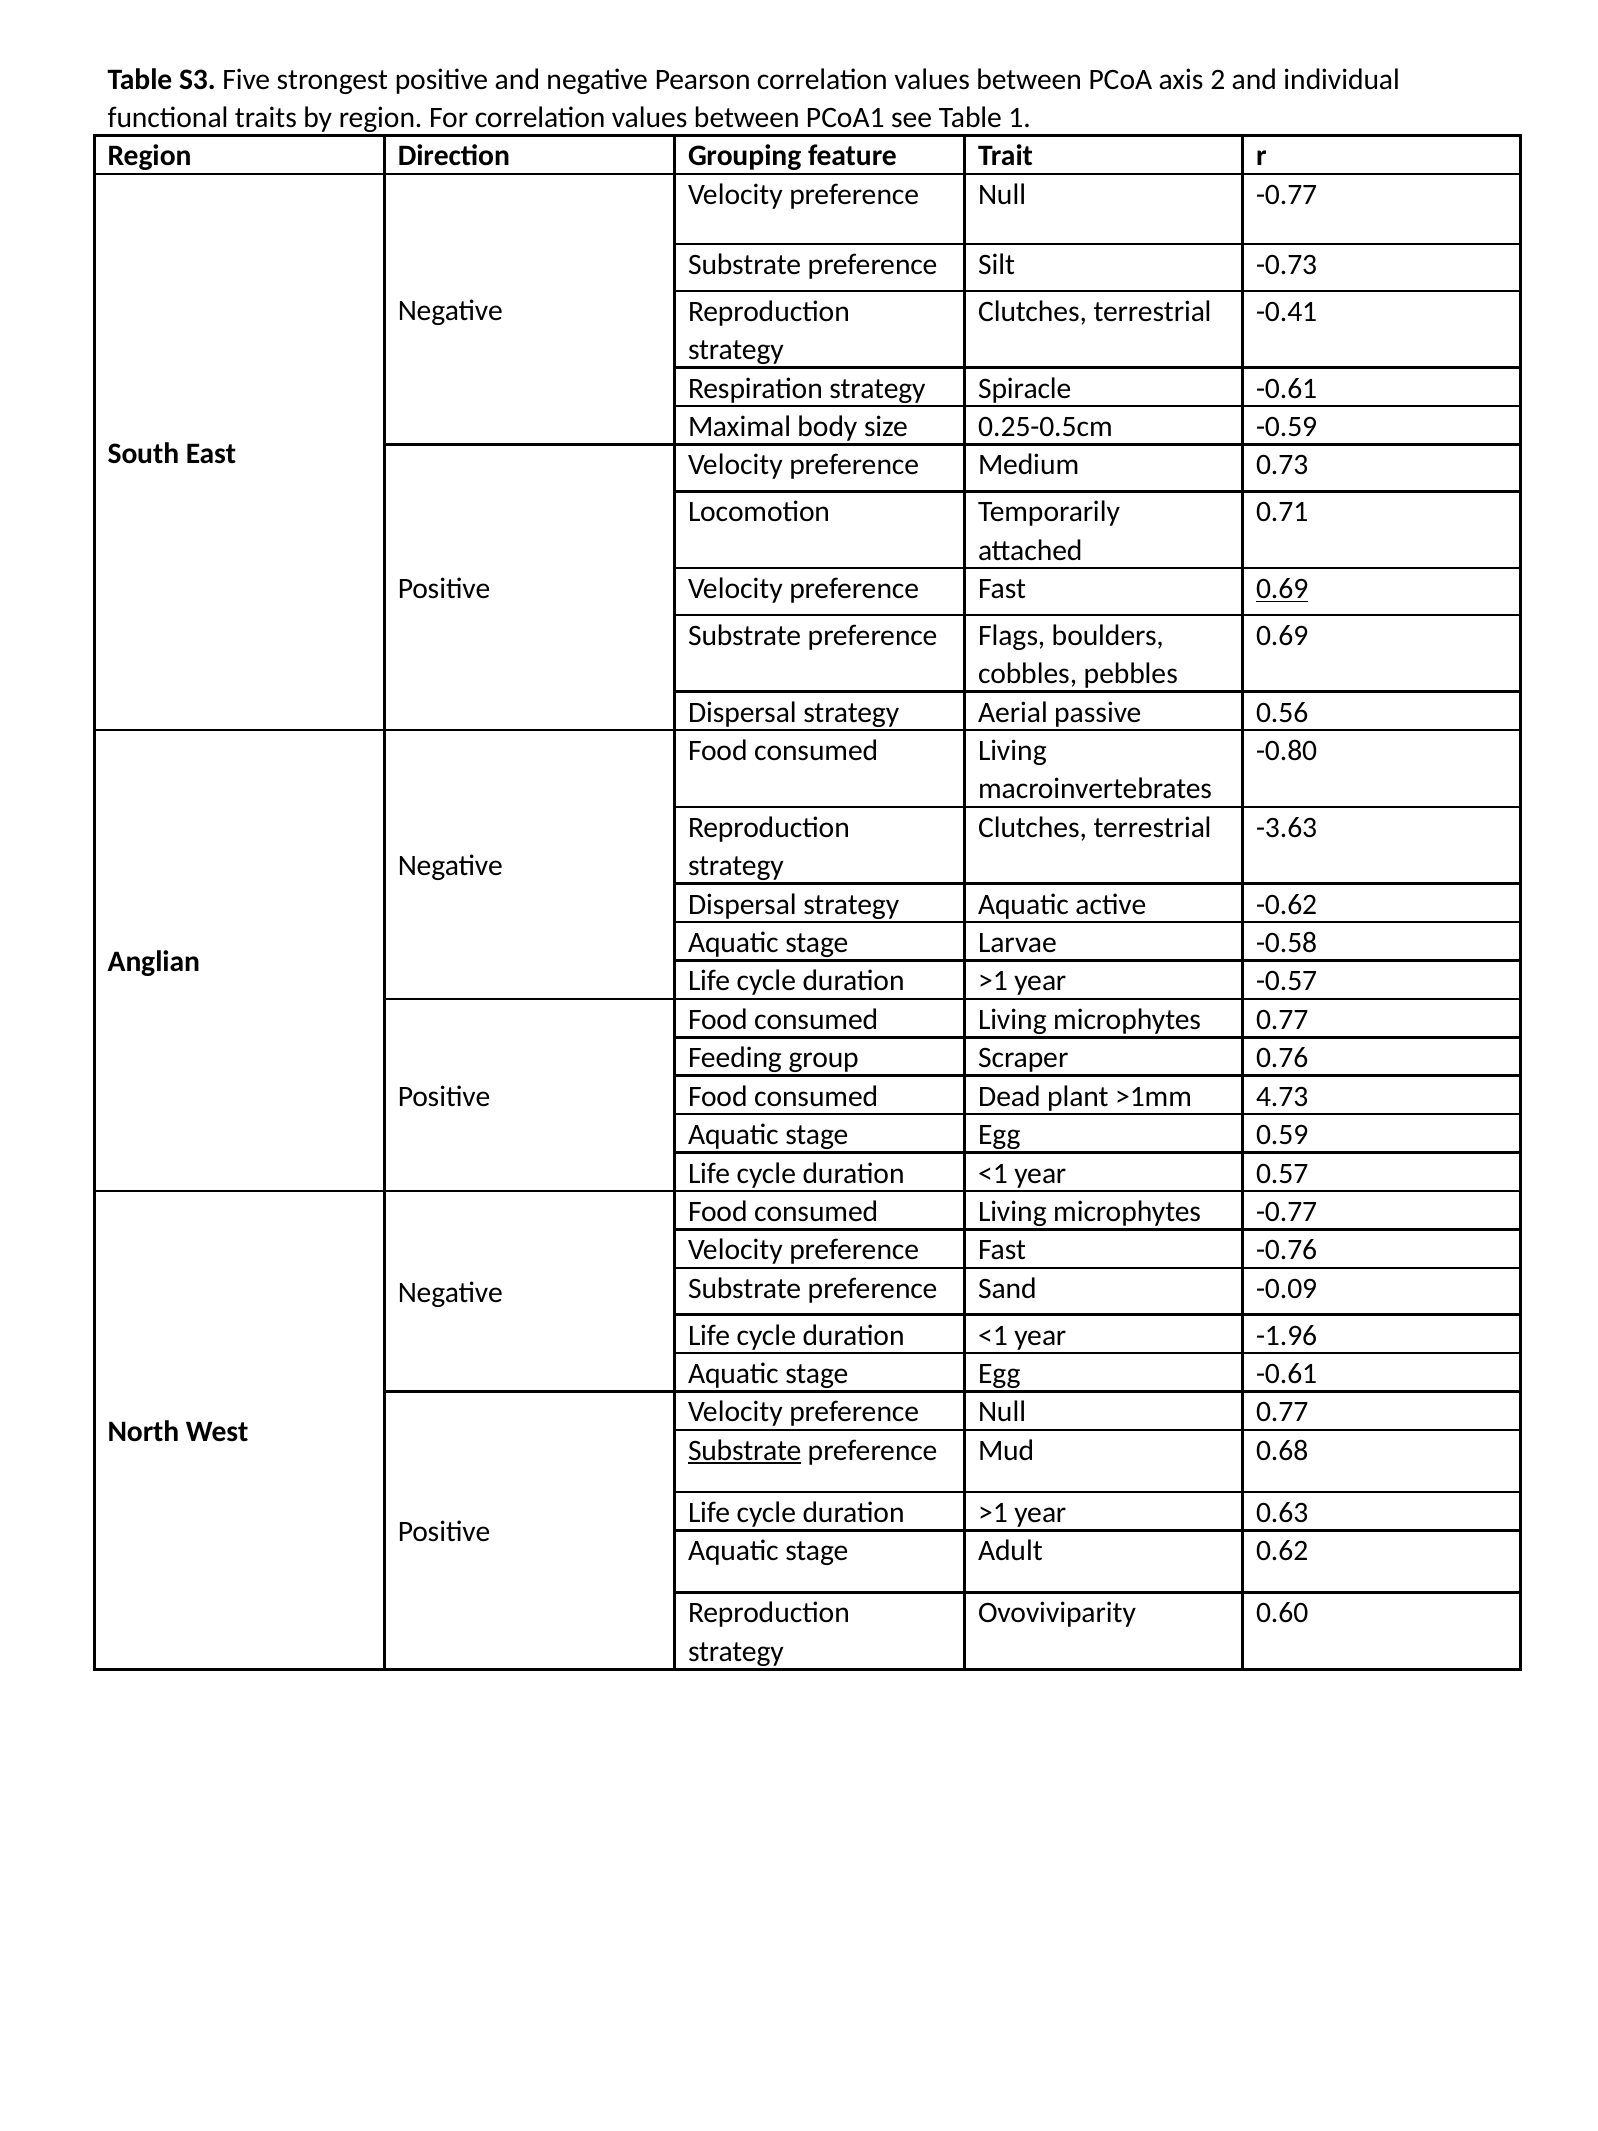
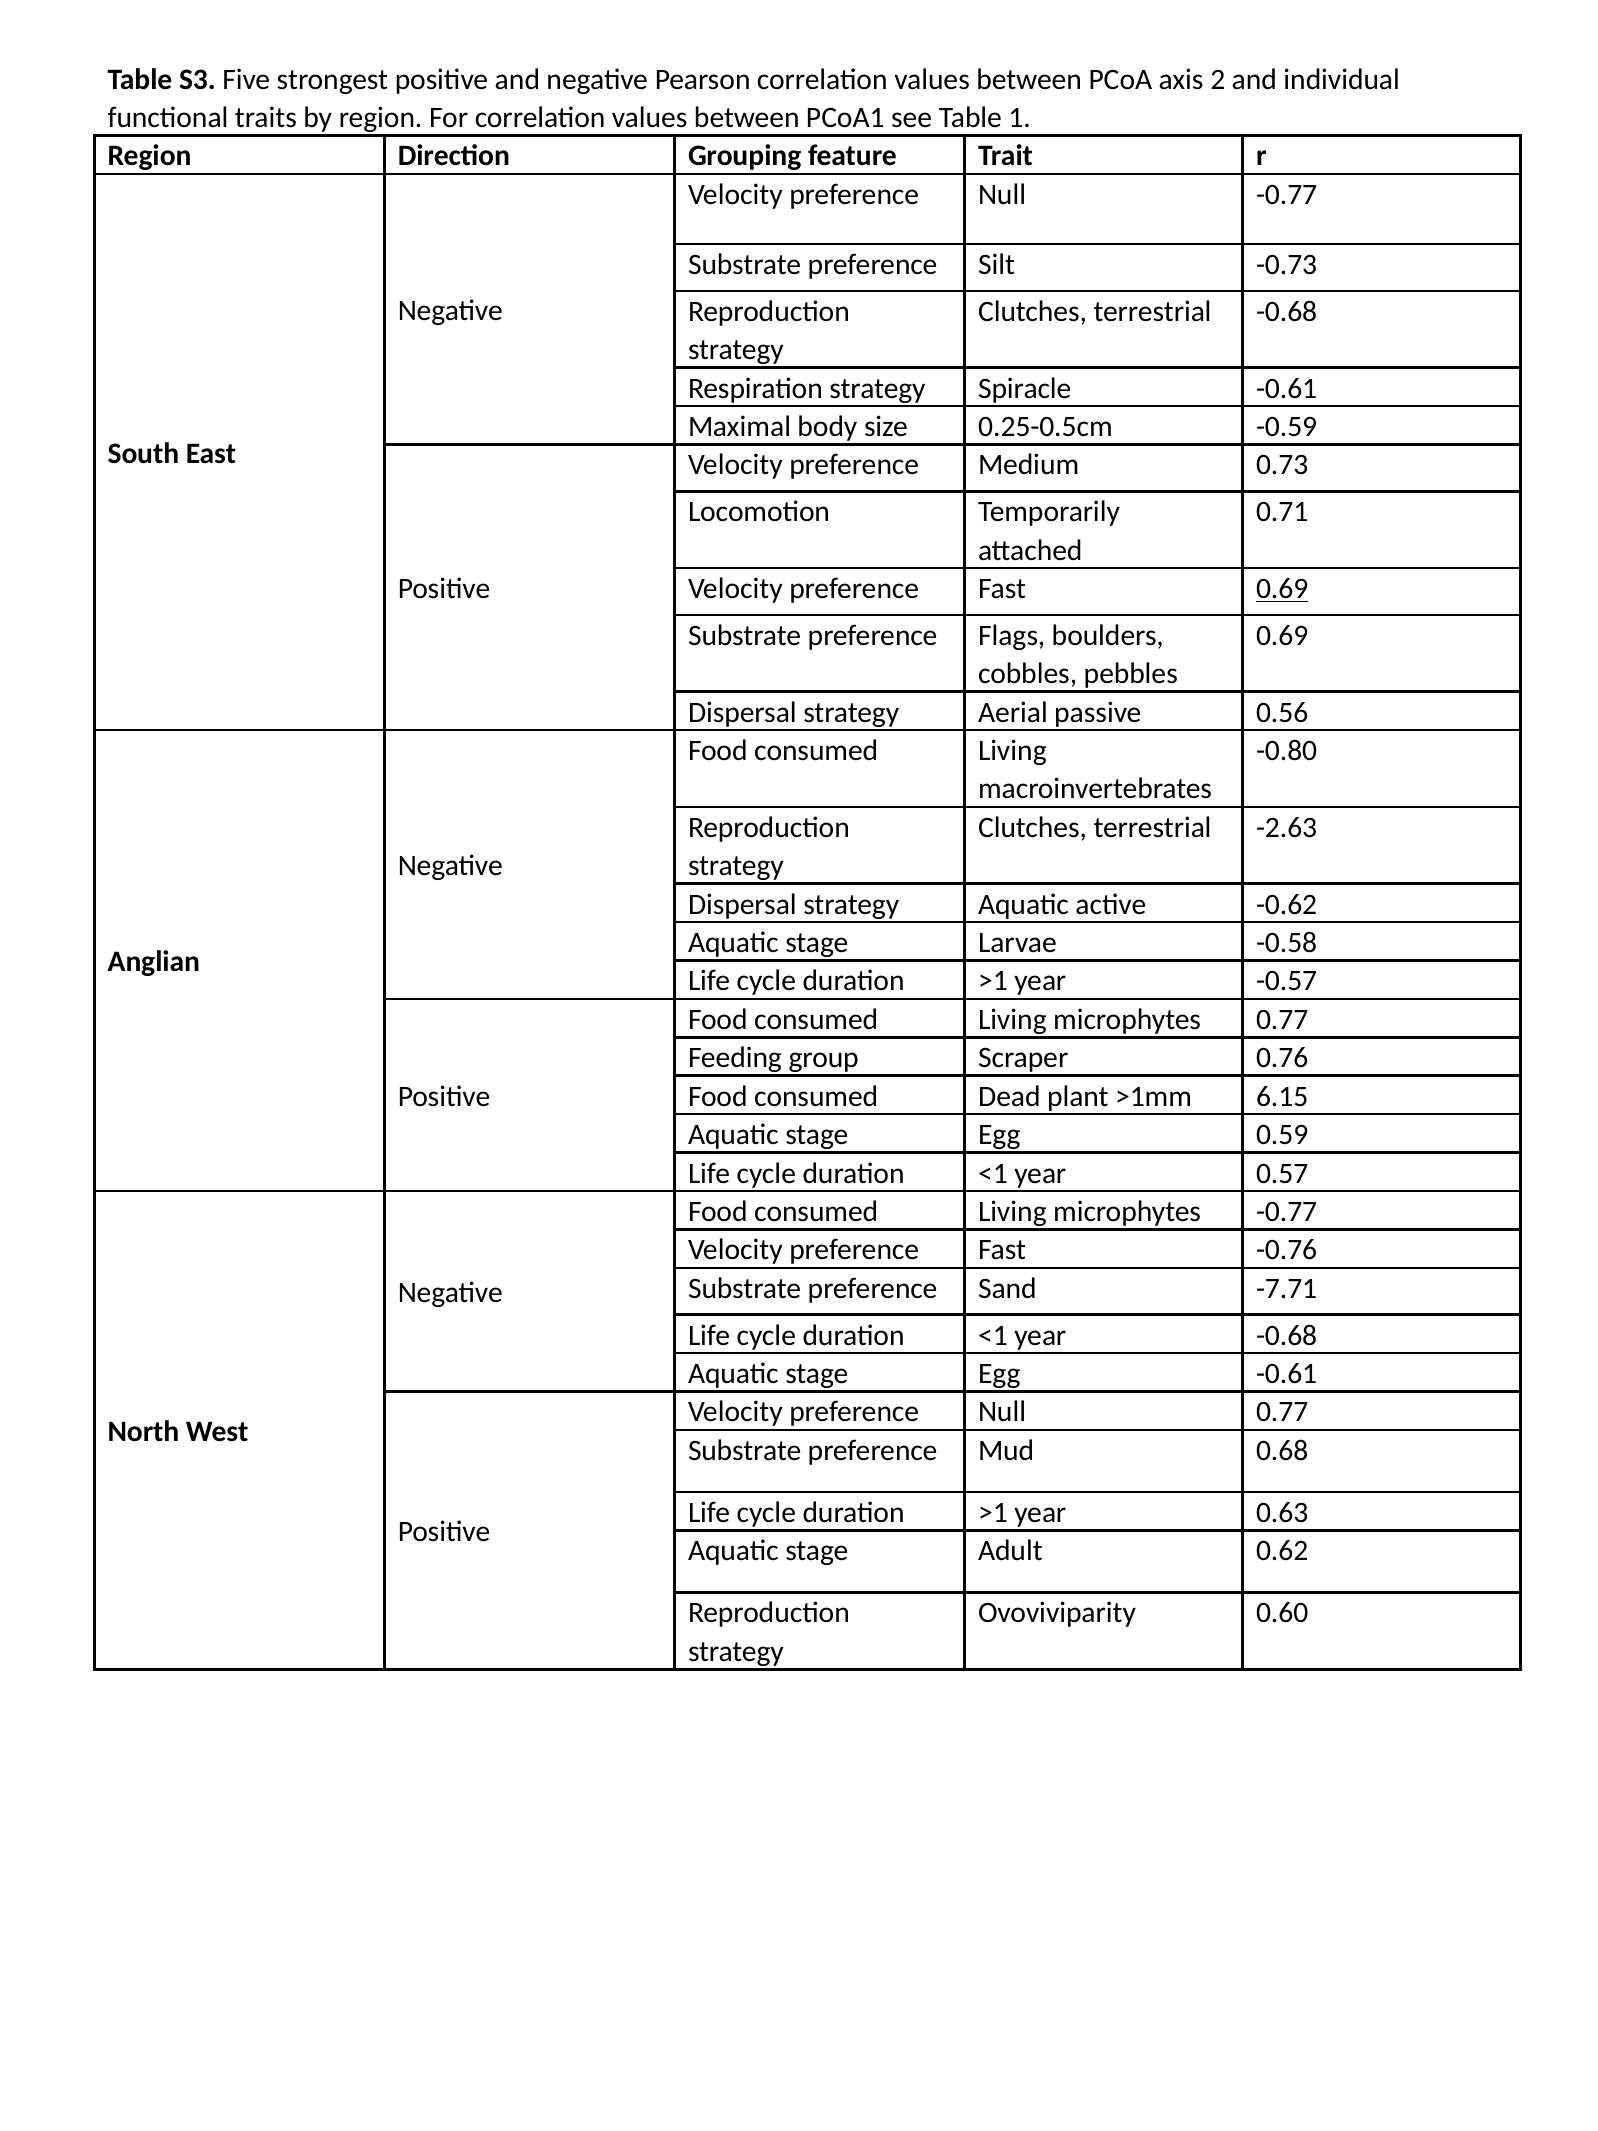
terrestrial -0.41: -0.41 -> -0.68
-3.63: -3.63 -> -2.63
4.73: 4.73 -> 6.15
-0.09: -0.09 -> -7.71
year -1.96: -1.96 -> -0.68
Substrate at (745, 1450) underline: present -> none
